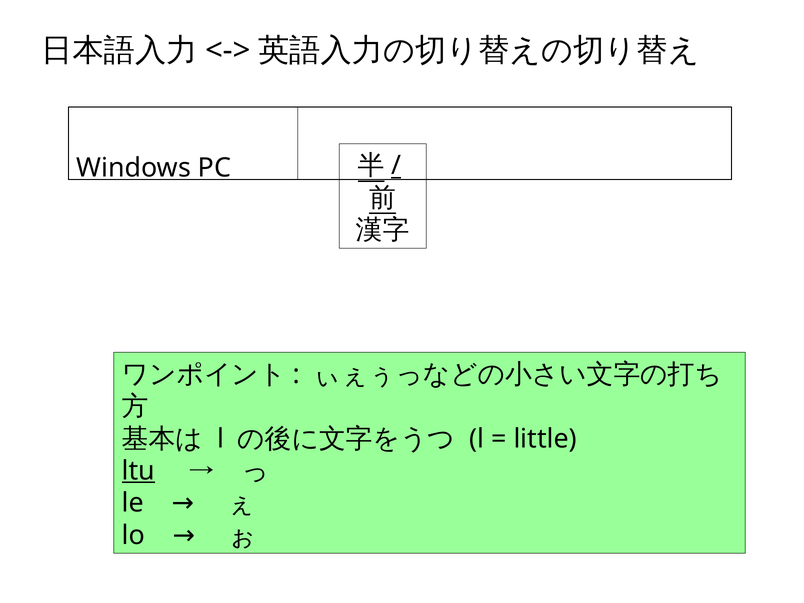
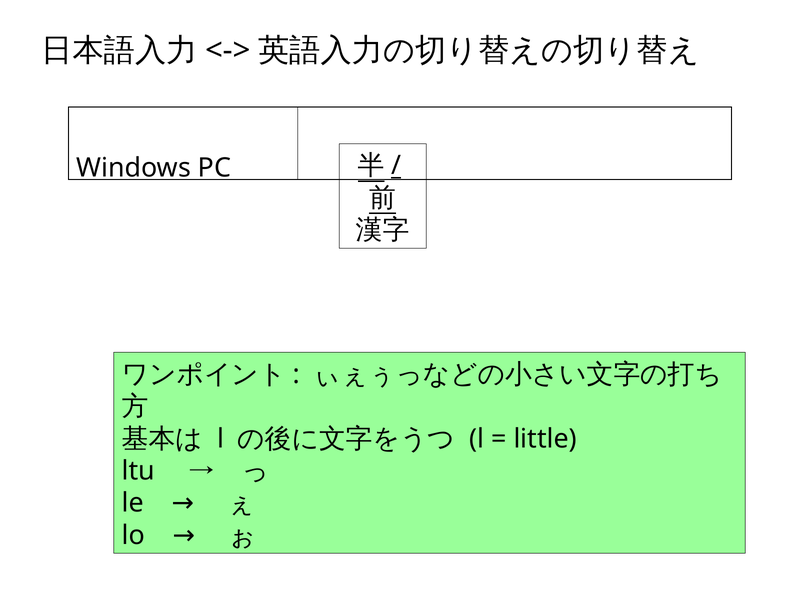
ltu underline: present -> none
